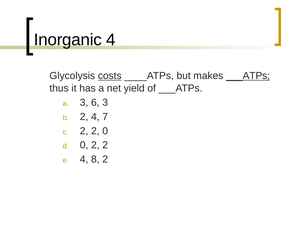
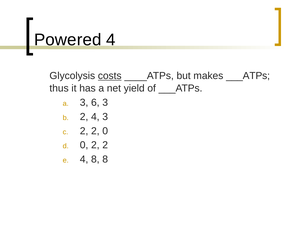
Inorganic: Inorganic -> Powered
___ATPs at (248, 76) underline: present -> none
4 7: 7 -> 3
8 2: 2 -> 8
